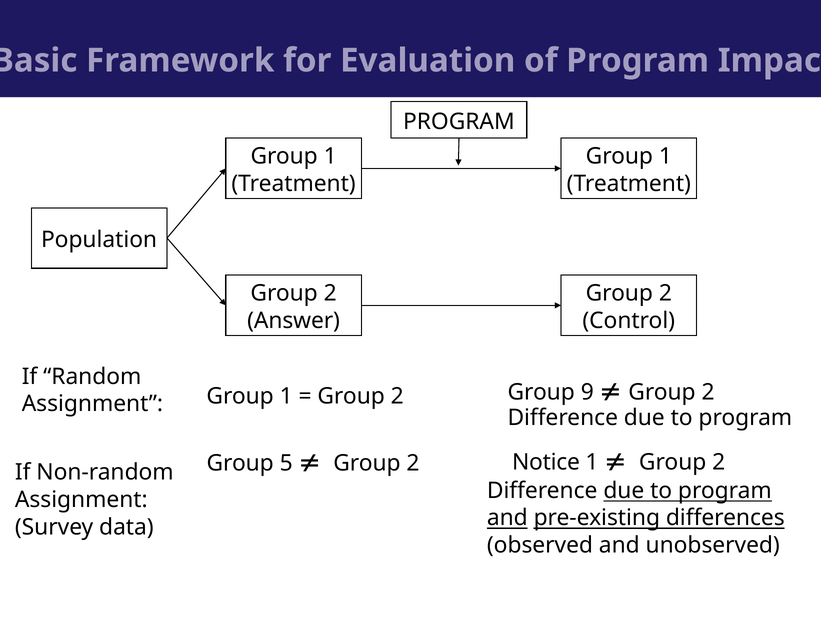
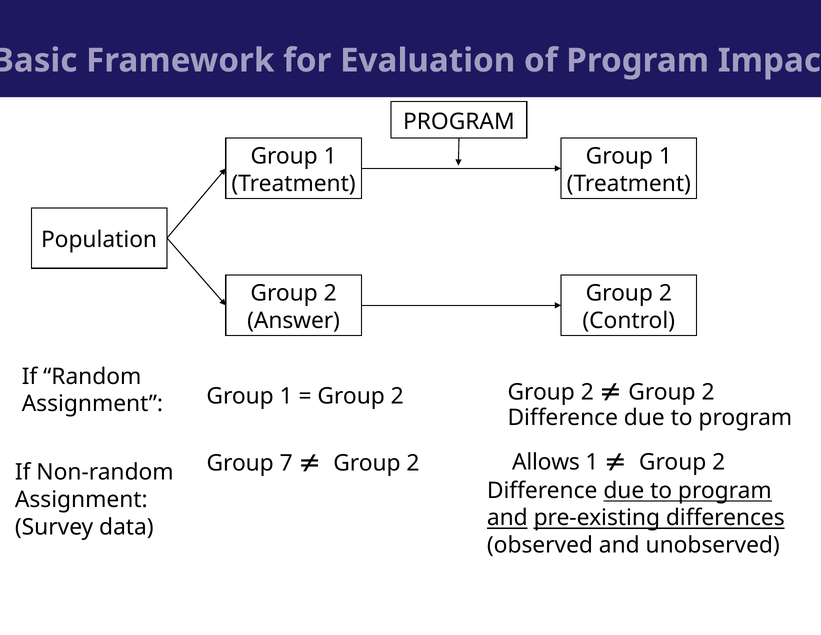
9 at (587, 392): 9 -> 2
Notice: Notice -> Allows
5: 5 -> 7
